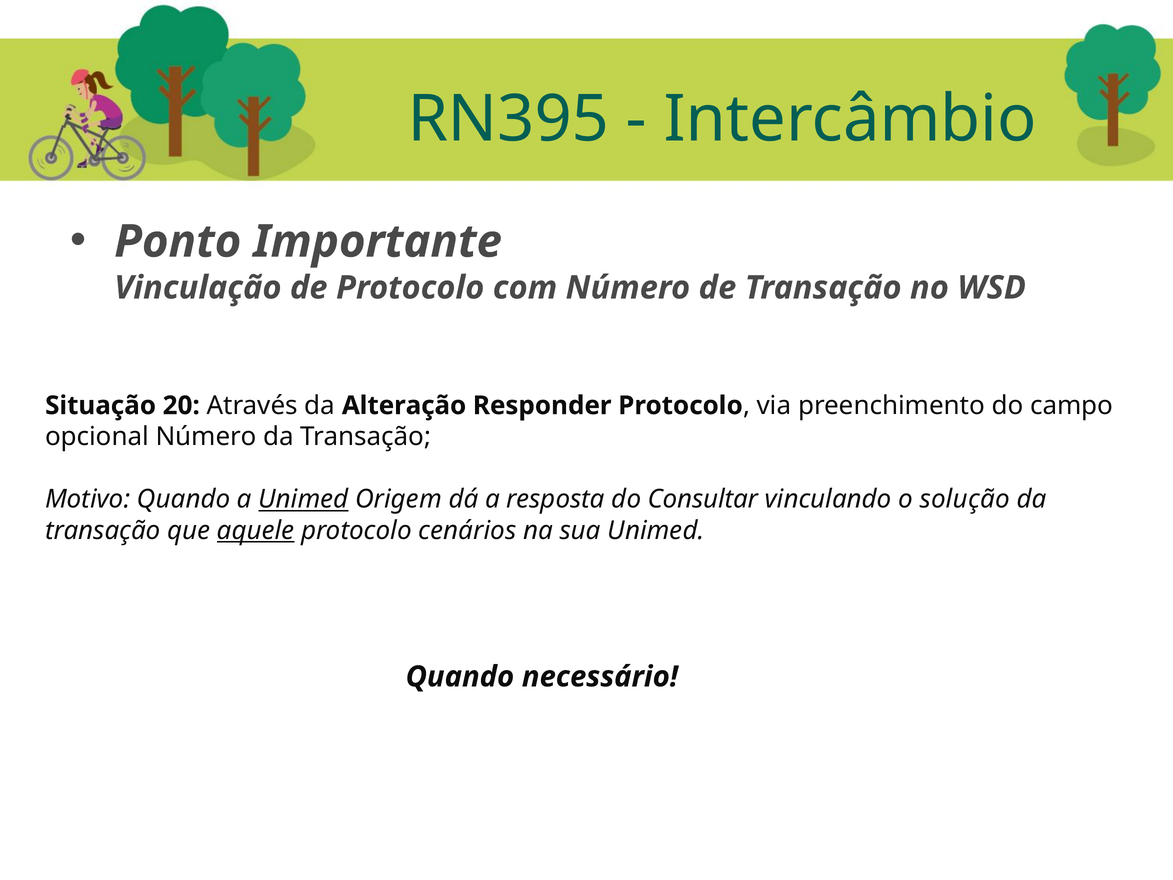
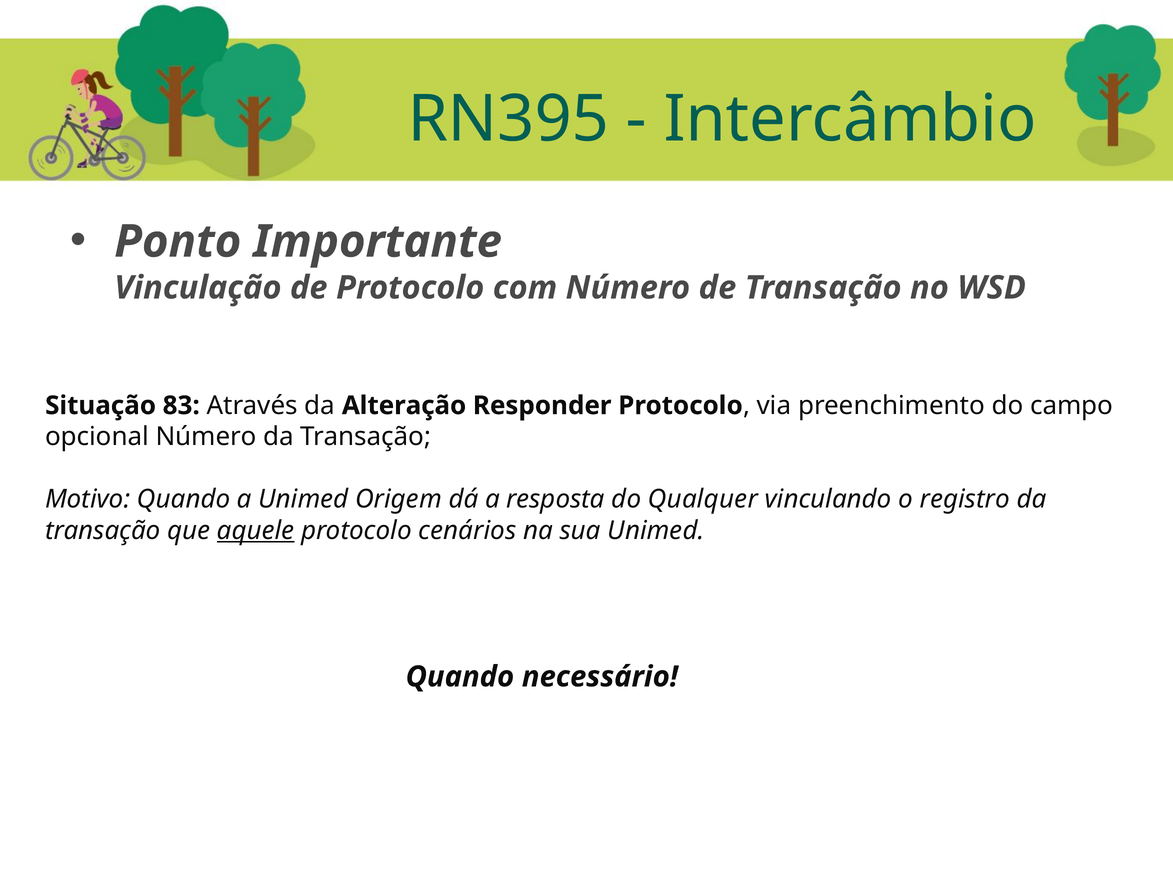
20: 20 -> 83
Unimed at (303, 499) underline: present -> none
Consultar: Consultar -> Qualquer
solução: solução -> registro
